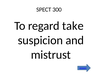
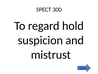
take: take -> hold
